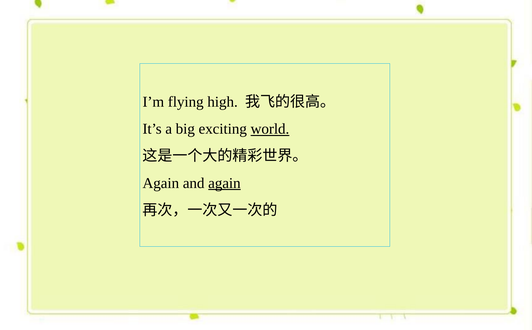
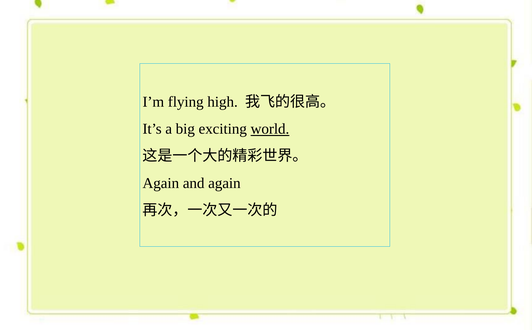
again at (224, 183) underline: present -> none
